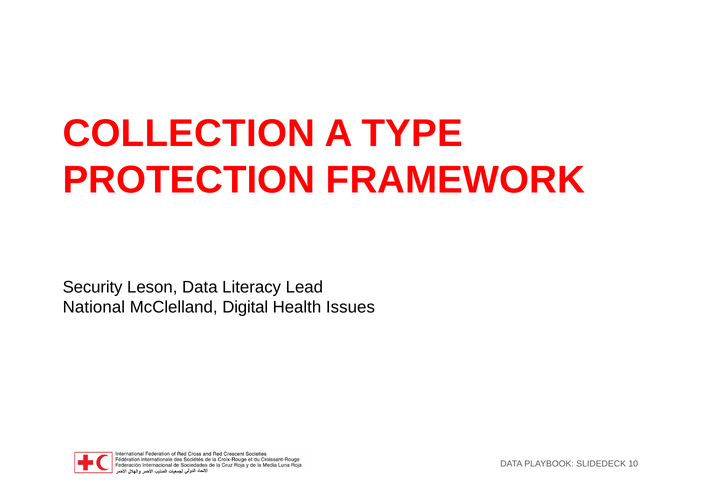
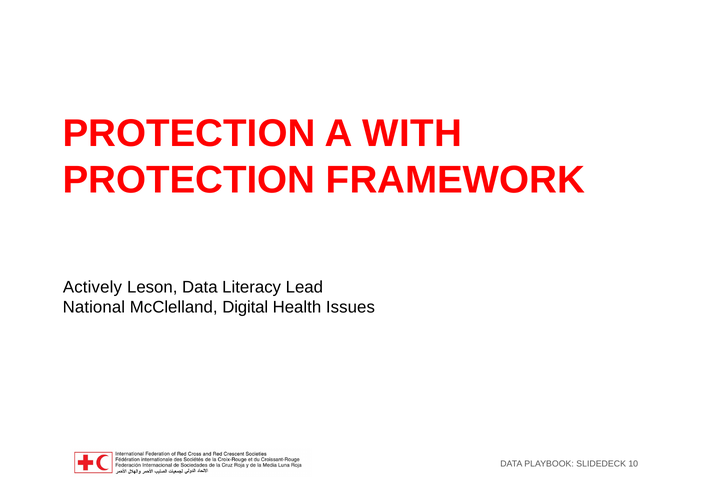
COLLECTION at (189, 133): COLLECTION -> PROTECTION
TYPE: TYPE -> WITH
Security: Security -> Actively
